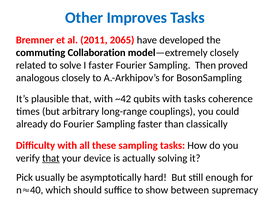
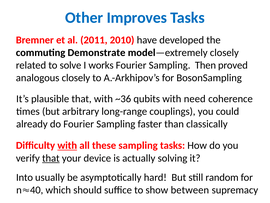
2065: 2065 -> 2010
Collaboration: Collaboration -> Demonstrate
I faster: faster -> works
~42: ~42 -> ~36
with tasks: tasks -> need
with at (67, 145) underline: none -> present
Pick: Pick -> Into
enough: enough -> random
